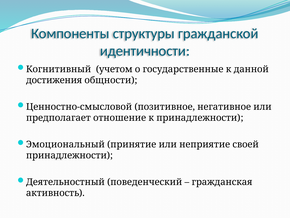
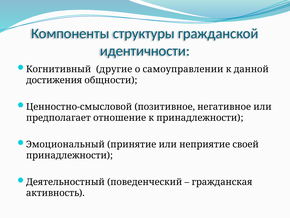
учетом: учетом -> другие
государственные: государственные -> самоуправлении
